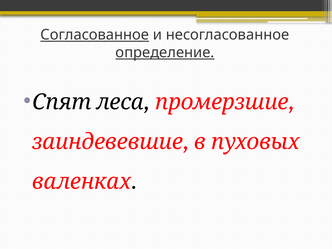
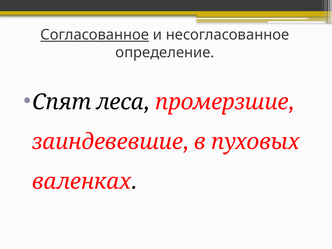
определение underline: present -> none
